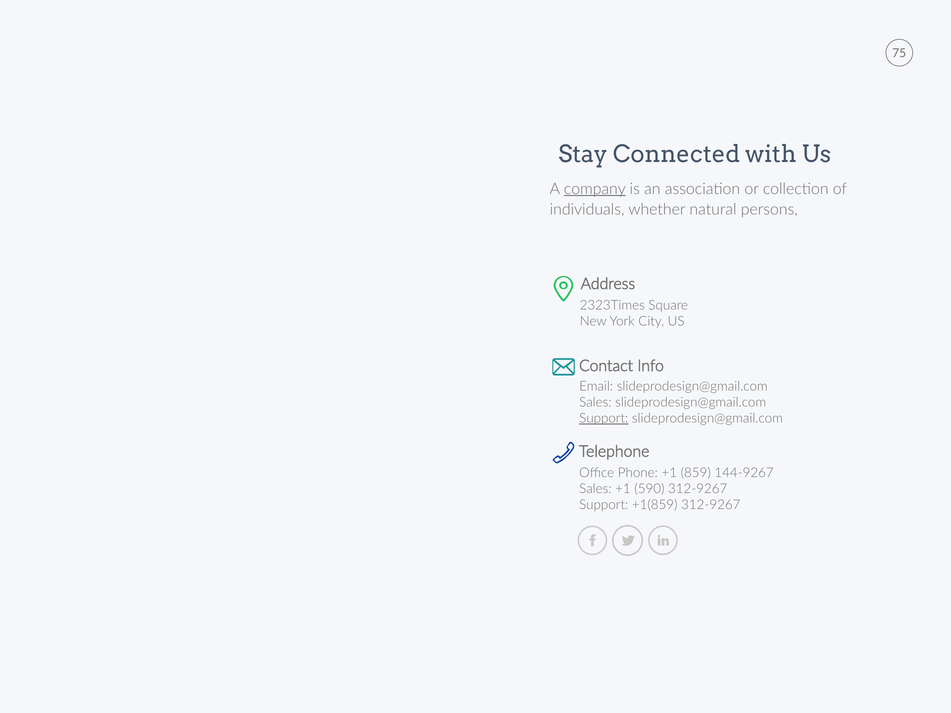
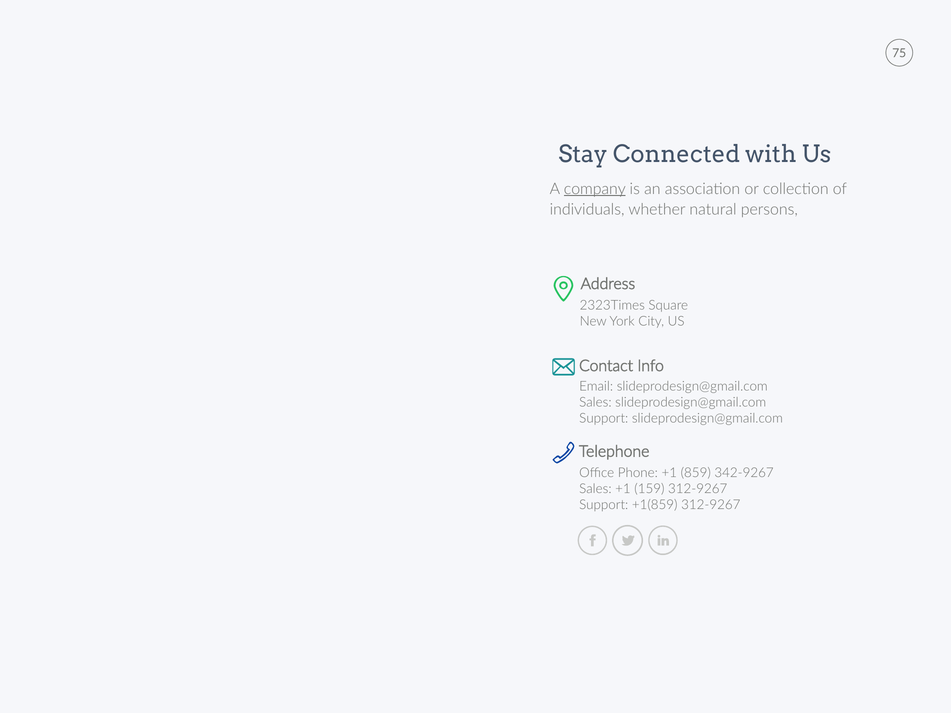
Support at (604, 418) underline: present -> none
144-9267: 144-9267 -> 342-9267
590: 590 -> 159
